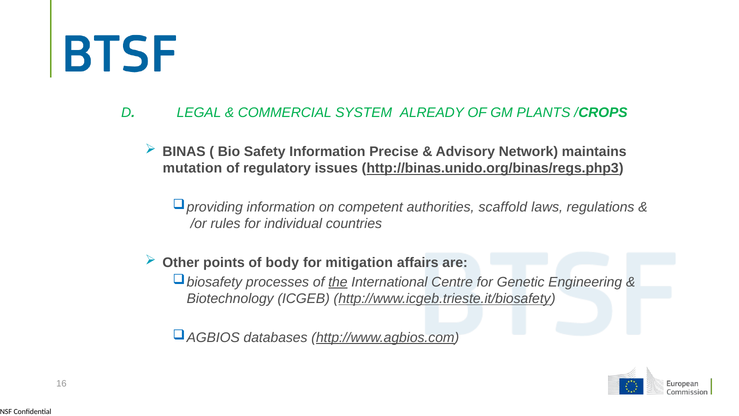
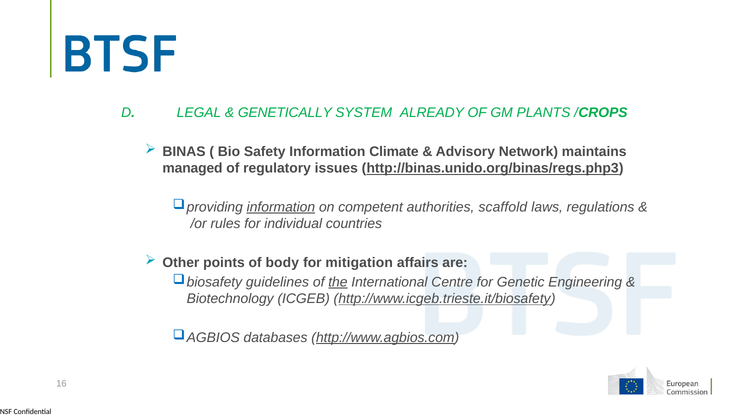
COMMERCIAL: COMMERCIAL -> GENETICALLY
Precise: Precise -> Climate
mutation: mutation -> managed
information at (281, 207) underline: none -> present
processes: processes -> guidelines
